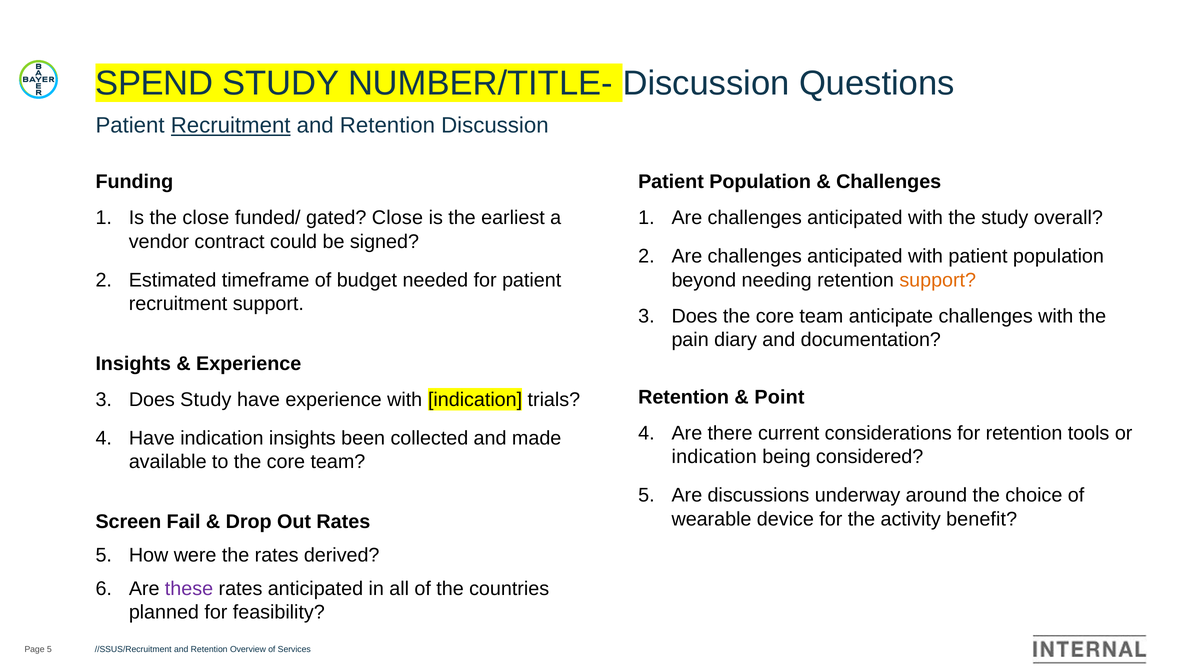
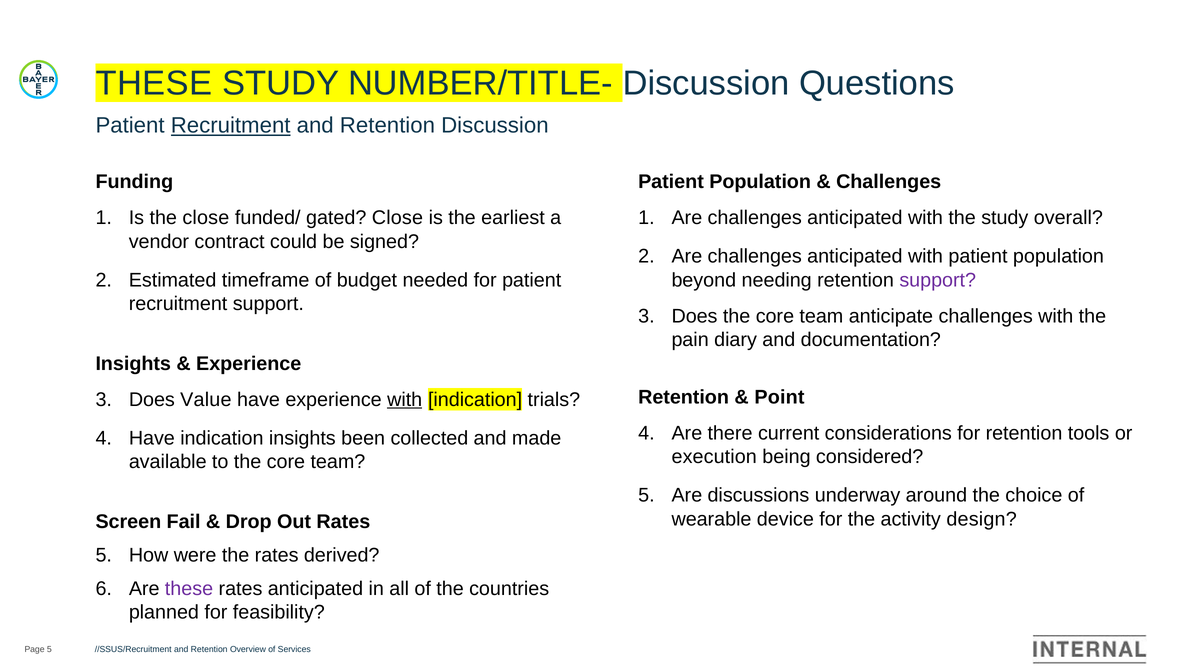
SPEND at (154, 83): SPEND -> THESE
support at (938, 280) colour: orange -> purple
Does Study: Study -> Value
with at (405, 400) underline: none -> present
indication at (714, 457): indication -> execution
benefit: benefit -> design
